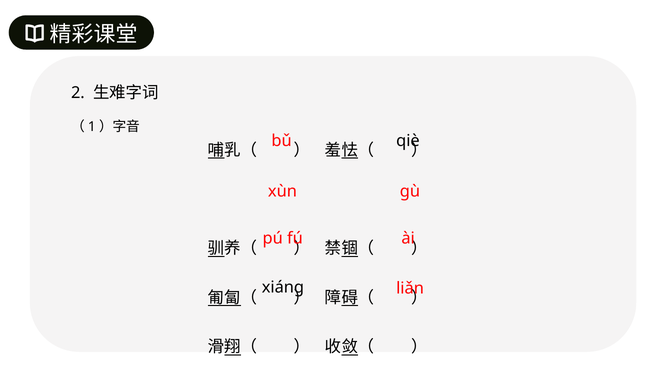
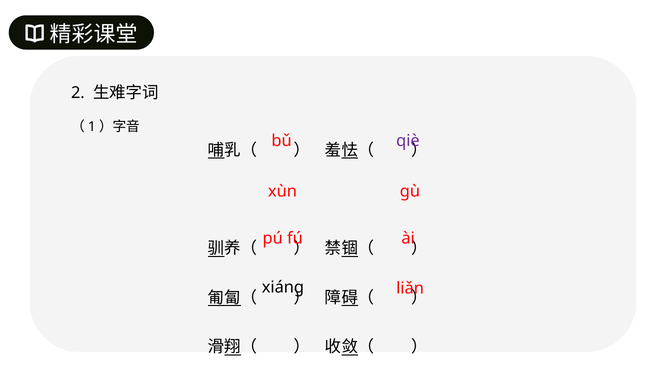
qiè colour: black -> purple
